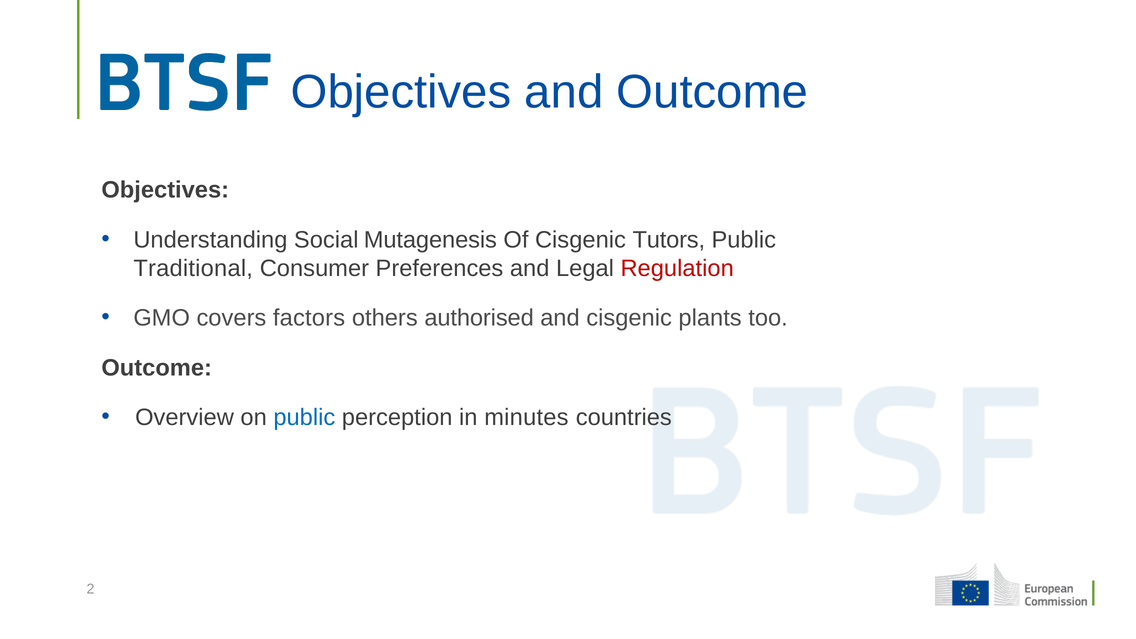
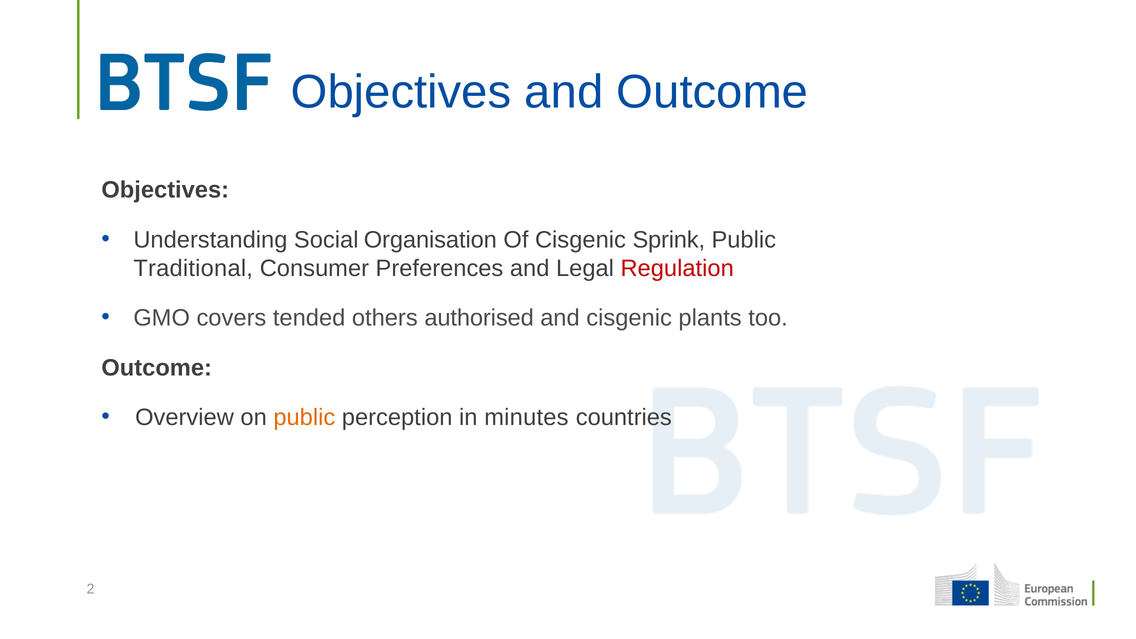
Mutagenesis: Mutagenesis -> Organisation
Tutors: Tutors -> Sprink
factors: factors -> tended
public at (304, 417) colour: blue -> orange
